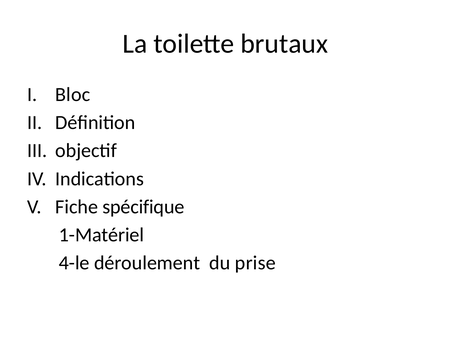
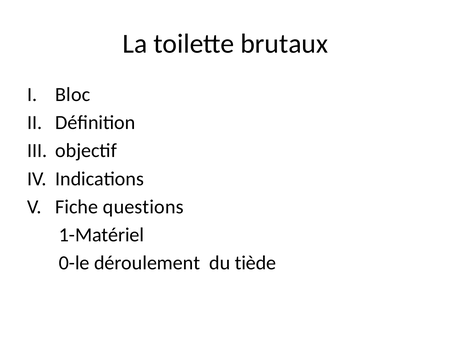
spécifique: spécifique -> questions
4-le: 4-le -> 0-le
prise: prise -> tiède
